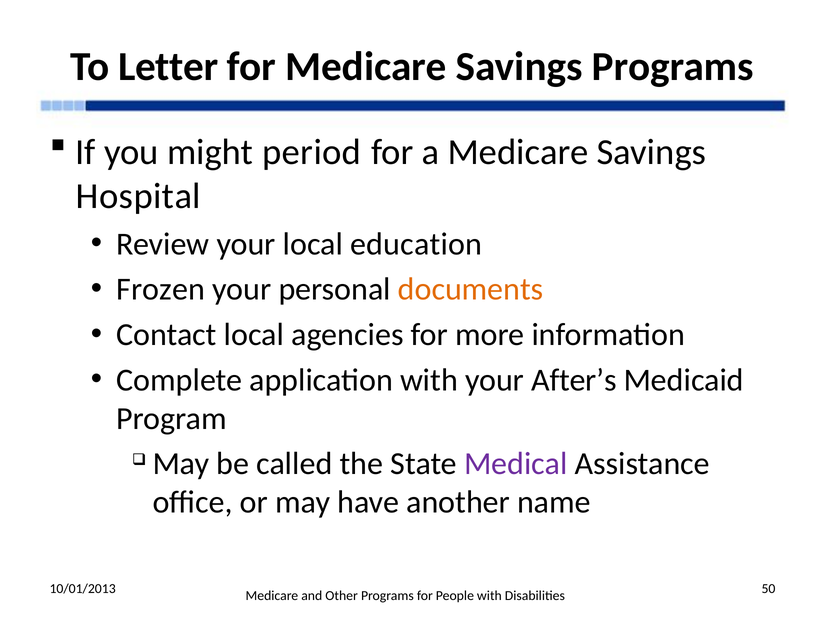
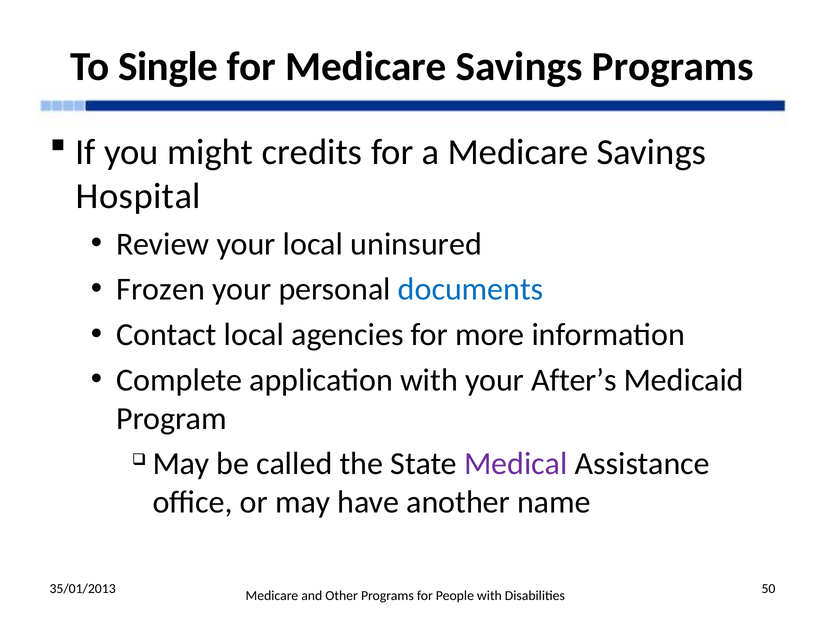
Letter: Letter -> Single
period: period -> credits
education: education -> uninsured
documents colour: orange -> blue
10/01/2013: 10/01/2013 -> 35/01/2013
